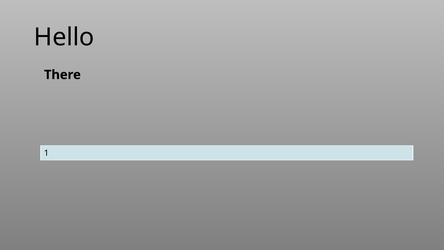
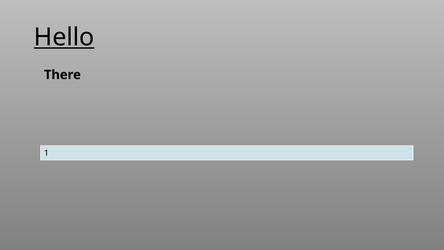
Hello underline: none -> present
